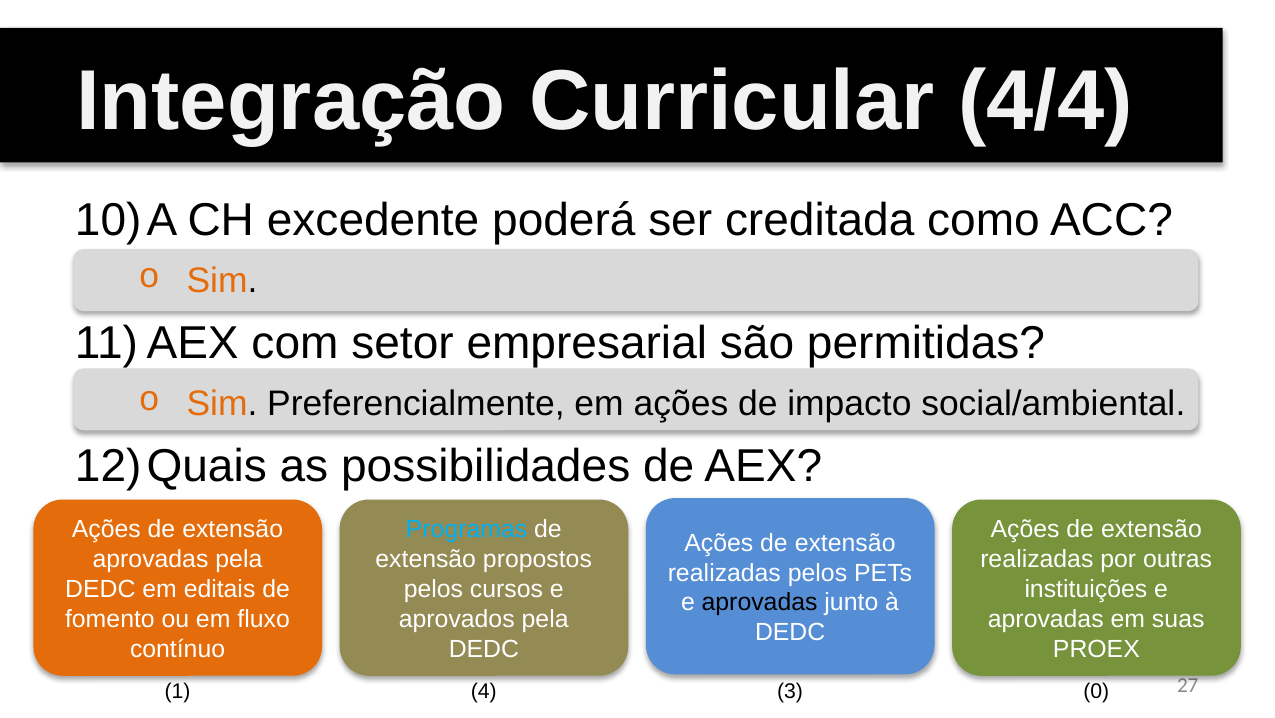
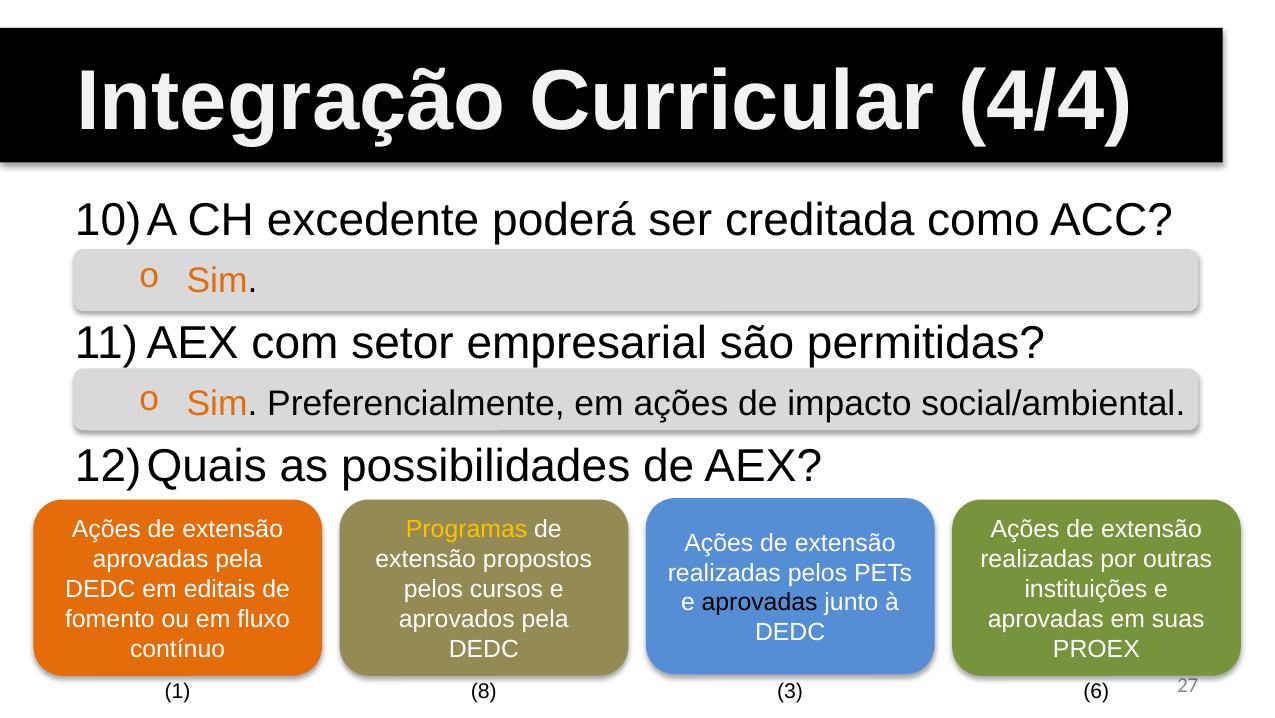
Programas colour: light blue -> yellow
4: 4 -> 8
0: 0 -> 6
